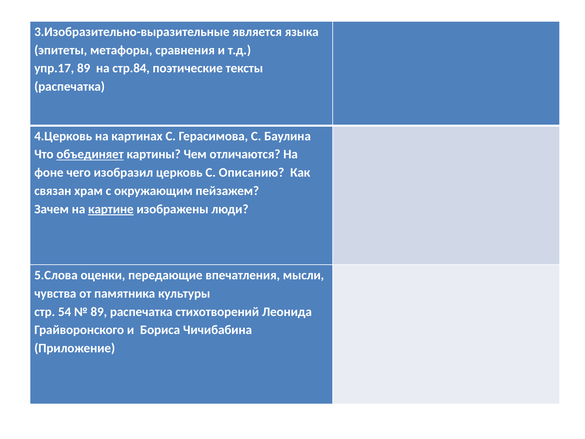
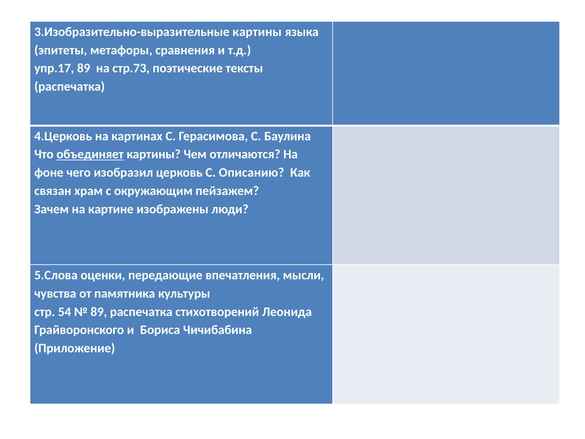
3.Изобразительно-выразительные является: является -> картины
стр.84: стр.84 -> стр.73
картине underline: present -> none
